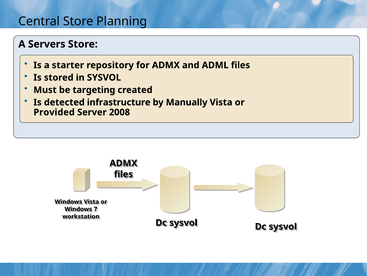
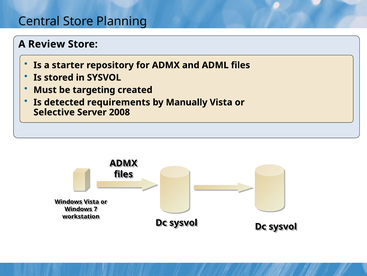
Servers: Servers -> Review
infrastructure: infrastructure -> requirements
Provided: Provided -> Selective
